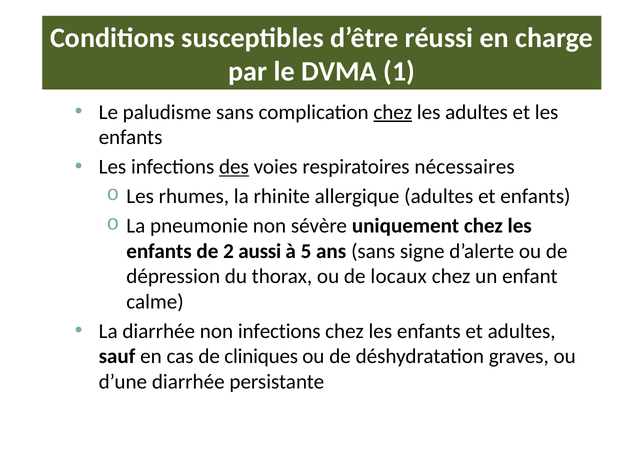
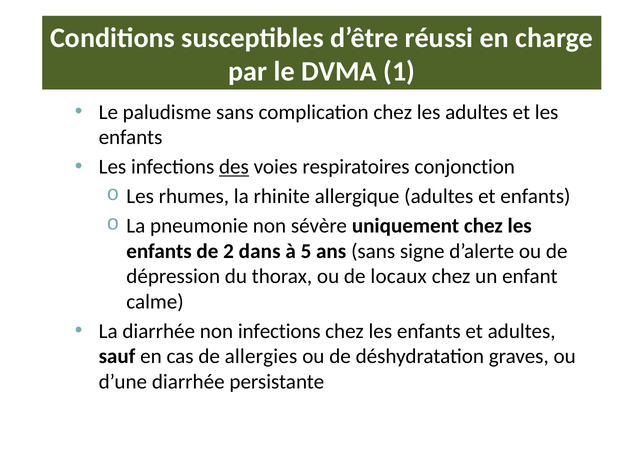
chez at (393, 112) underline: present -> none
nécessaires: nécessaires -> conjonction
aussi: aussi -> dans
cliniques: cliniques -> allergies
